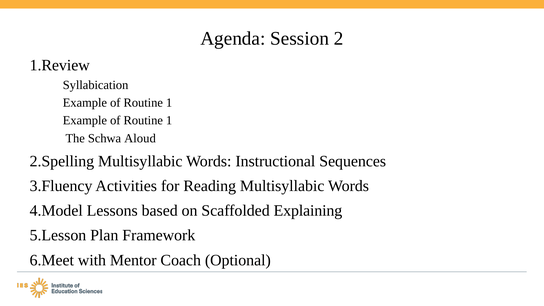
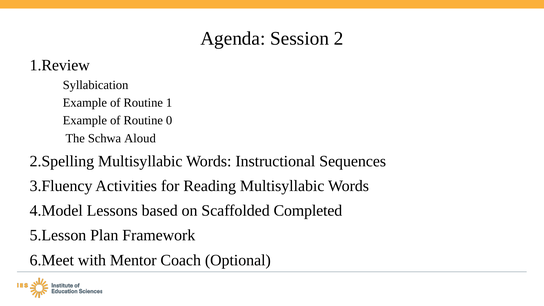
1 at (169, 121): 1 -> 0
Explaining: Explaining -> Completed
